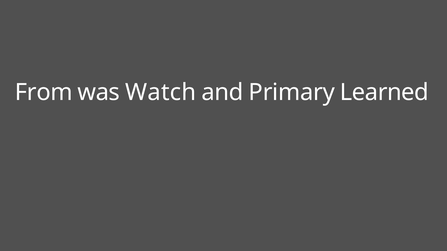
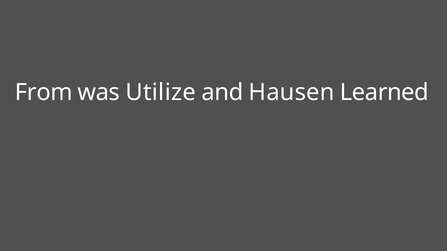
Watch: Watch -> Utilize
Primary: Primary -> Hausen
